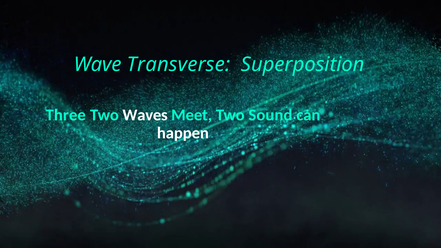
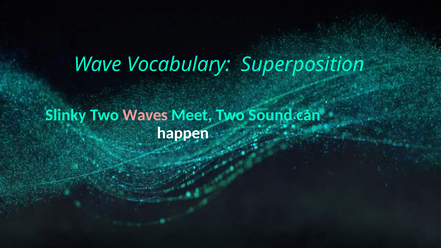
Transverse: Transverse -> Vocabulary
Three: Three -> Slinky
Waves colour: white -> pink
